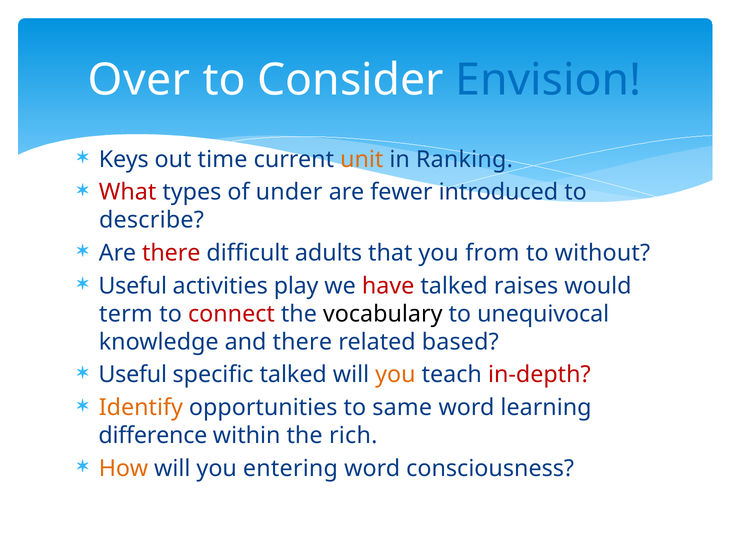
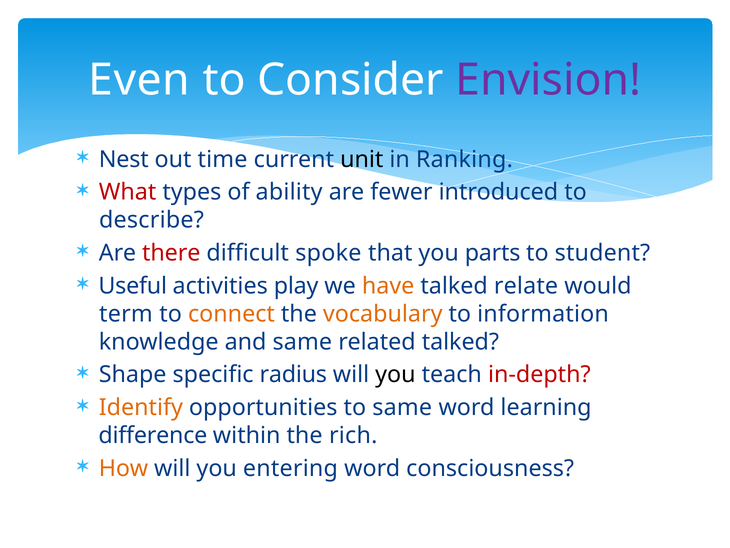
Over: Over -> Even
Envision colour: blue -> purple
Keys: Keys -> Nest
unit colour: orange -> black
under: under -> ability
adults: adults -> spoke
from: from -> parts
without: without -> student
have colour: red -> orange
raises: raises -> relate
connect colour: red -> orange
vocabulary colour: black -> orange
unequivocal: unequivocal -> information
and there: there -> same
related based: based -> talked
Useful at (133, 374): Useful -> Shape
specific talked: talked -> radius
you at (395, 374) colour: orange -> black
